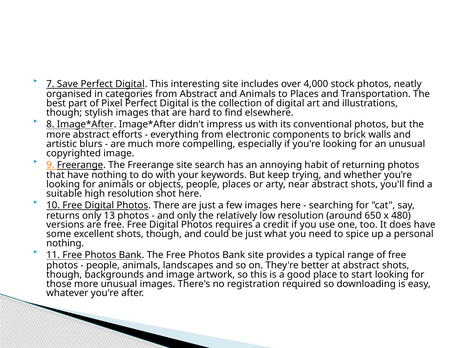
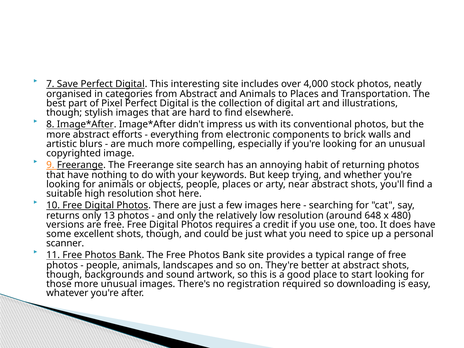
650: 650 -> 648
nothing at (65, 243): nothing -> scanner
and image: image -> sound
